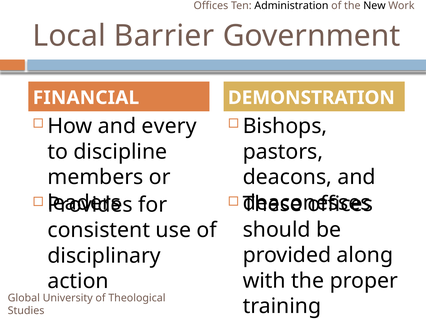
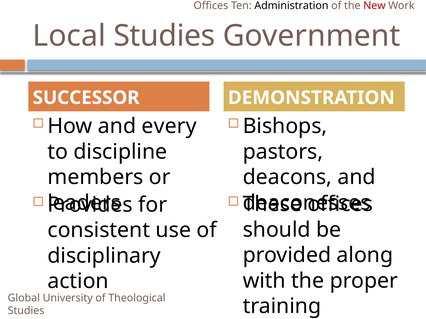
New colour: black -> red
Local Barrier: Barrier -> Studies
FINANCIAL: FINANCIAL -> SUCCESSOR
